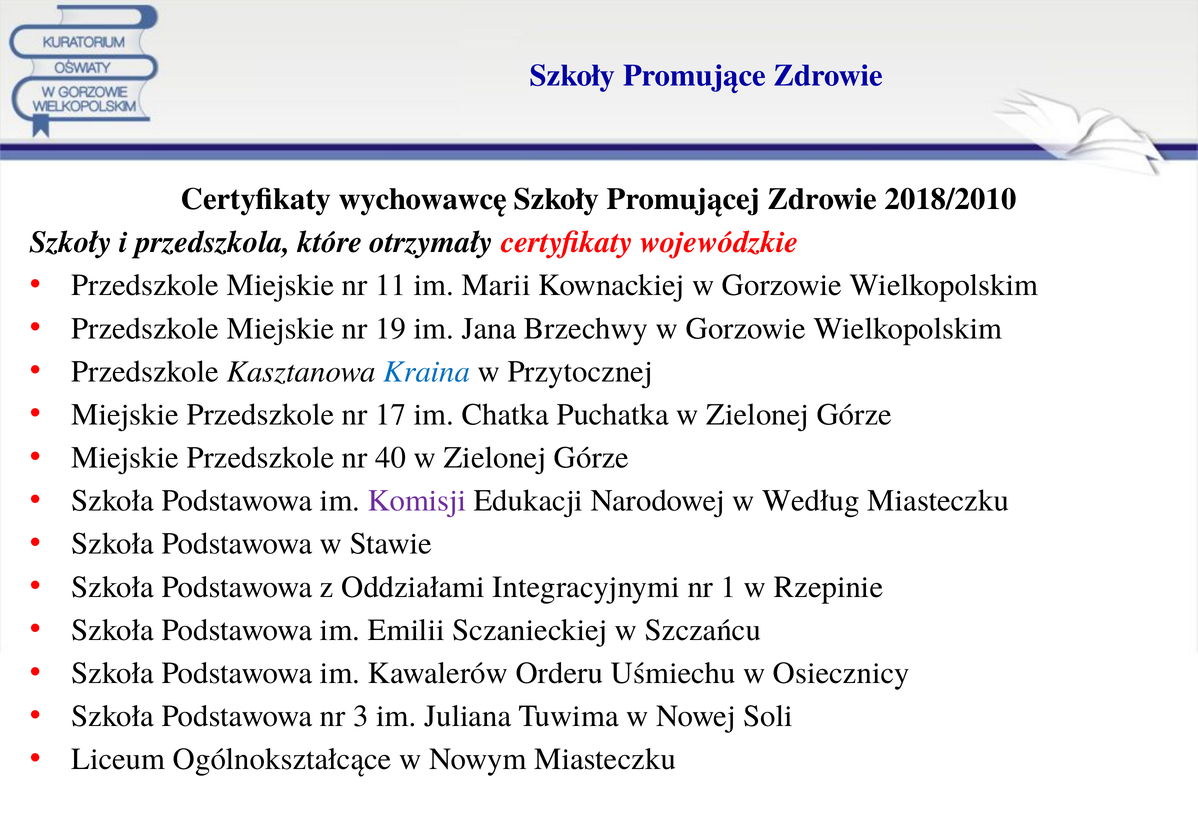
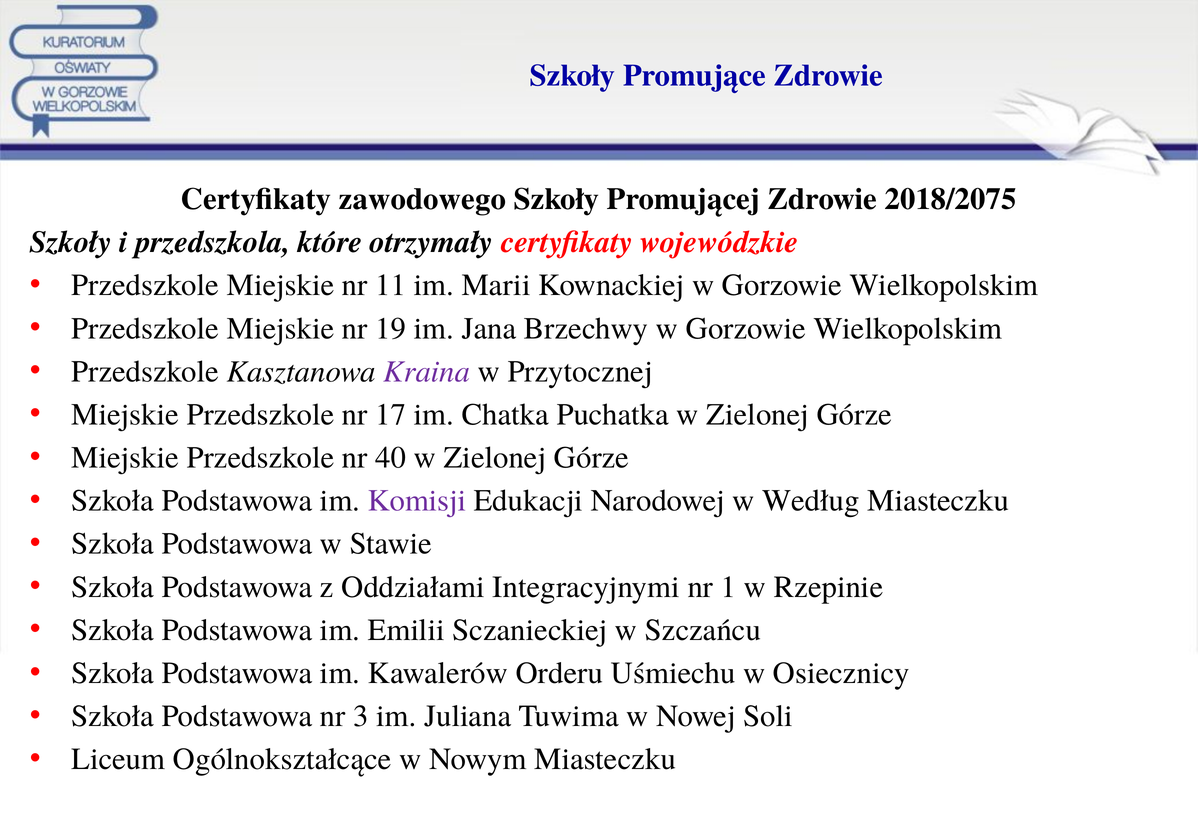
wychowawcę: wychowawcę -> zawodowego
2018/2010: 2018/2010 -> 2018/2075
Kraina colour: blue -> purple
